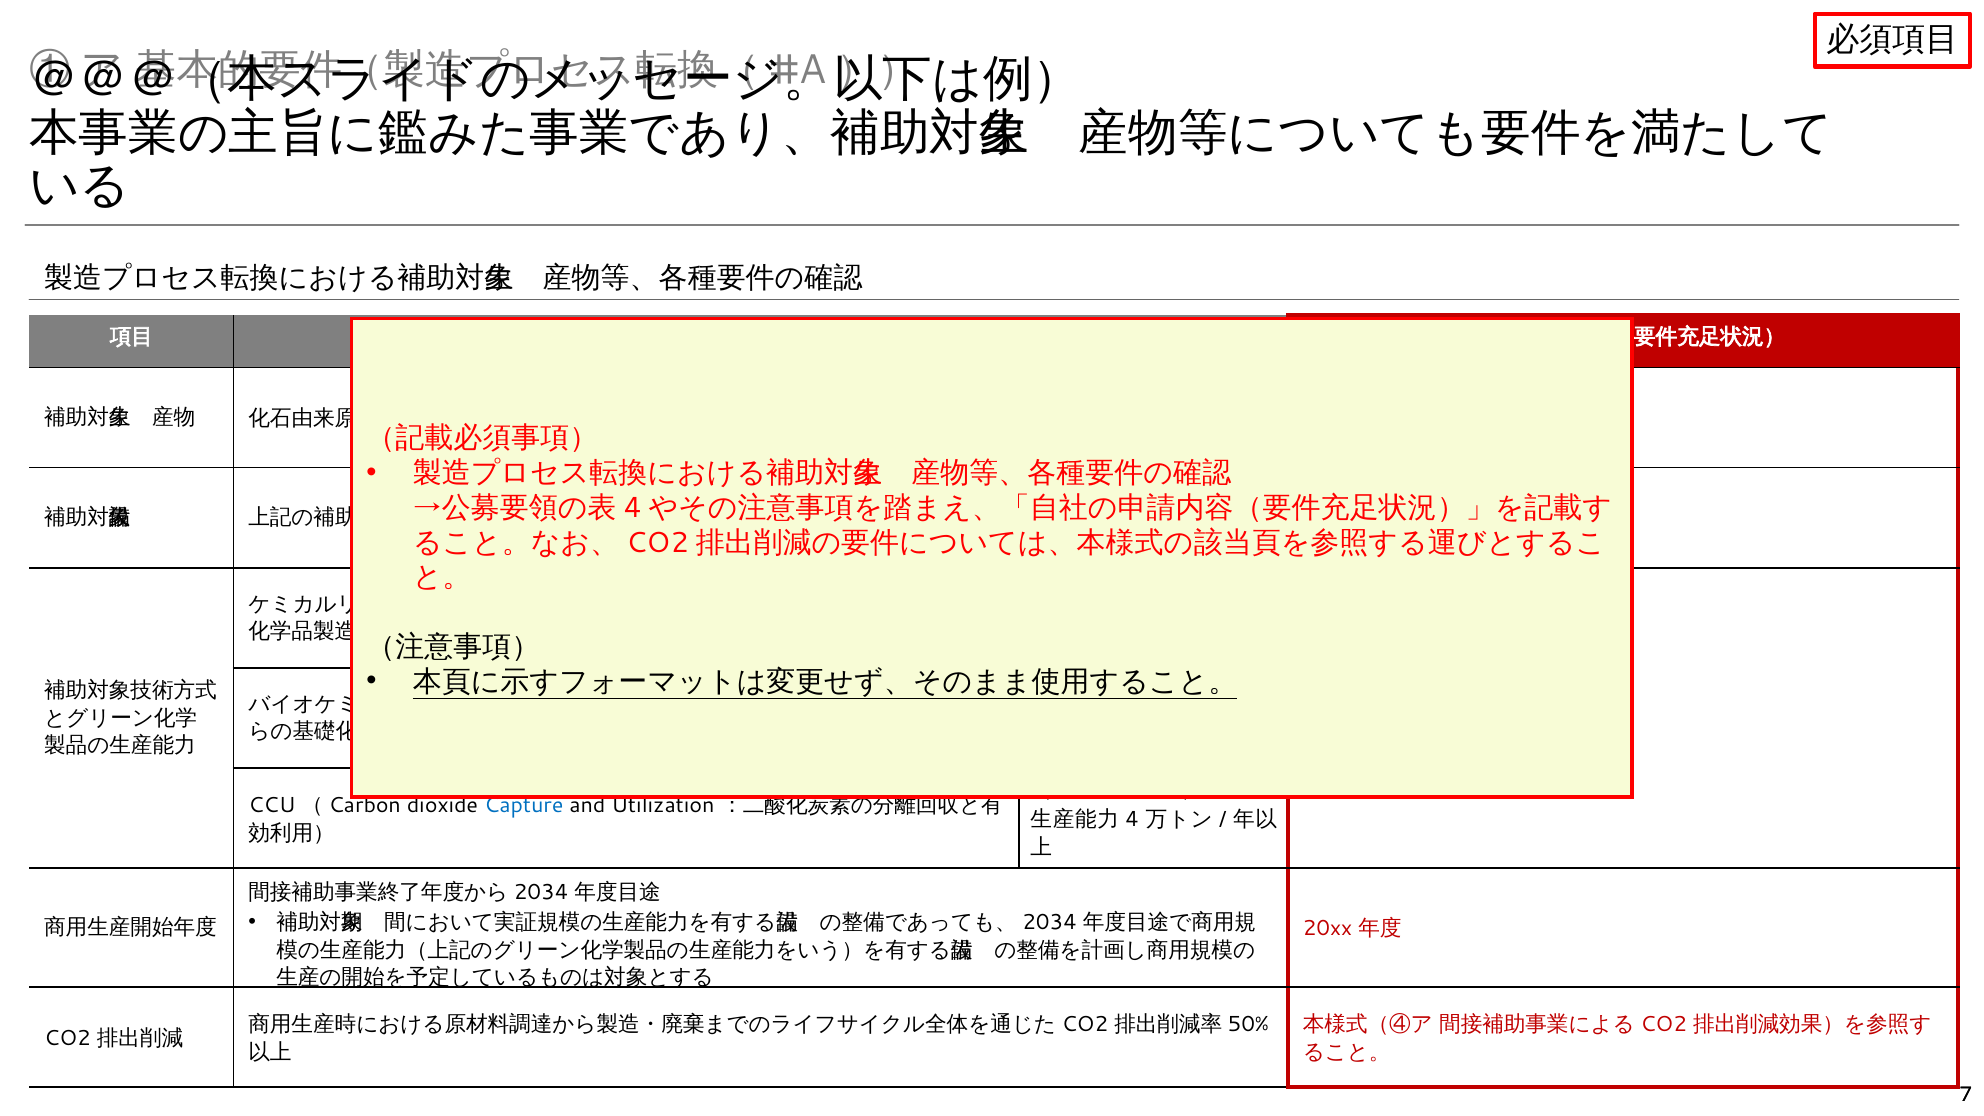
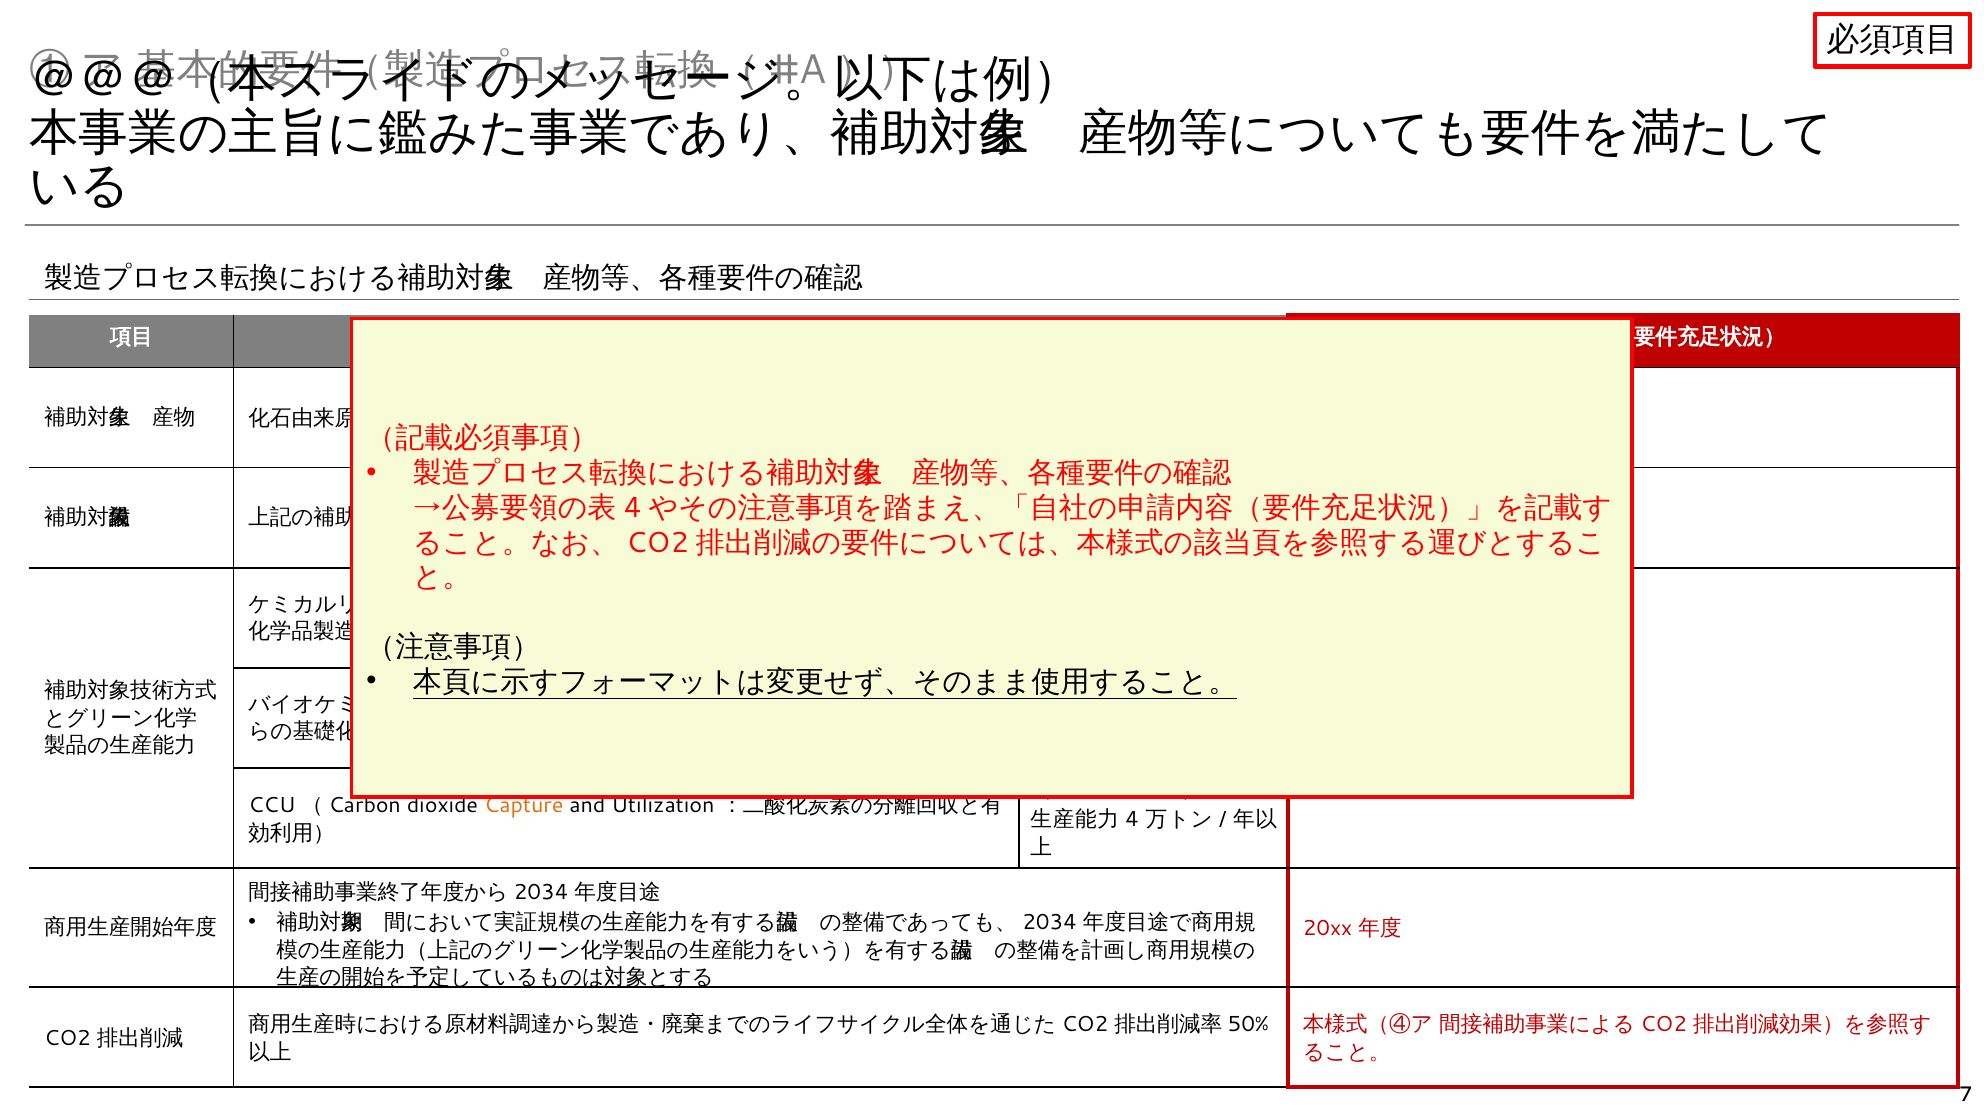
Capture colour: blue -> orange
